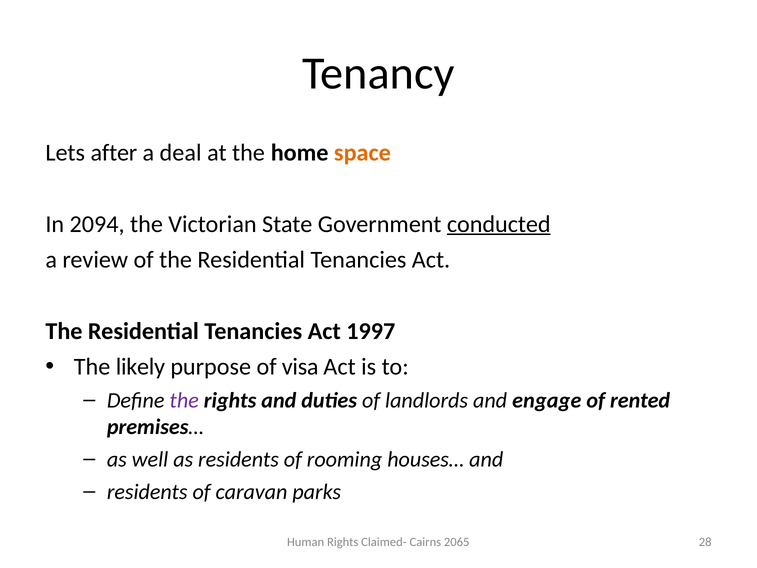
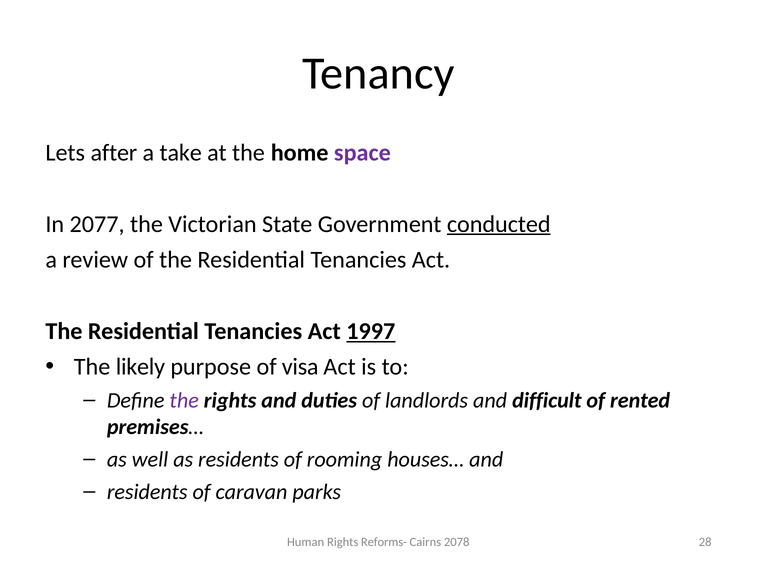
deal: deal -> take
space colour: orange -> purple
2094: 2094 -> 2077
1997 underline: none -> present
engage: engage -> difficult
Claimed-: Claimed- -> Reforms-
2065: 2065 -> 2078
